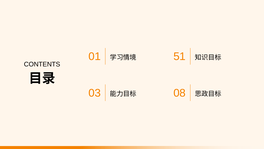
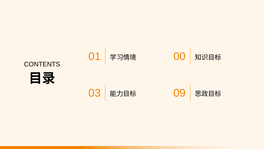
51: 51 -> 00
08: 08 -> 09
